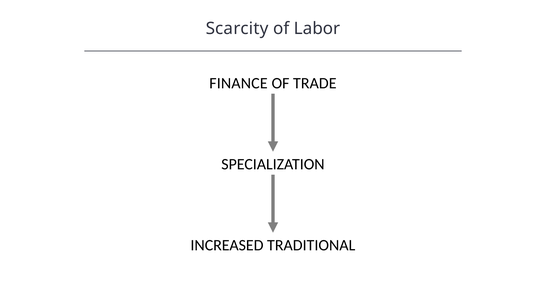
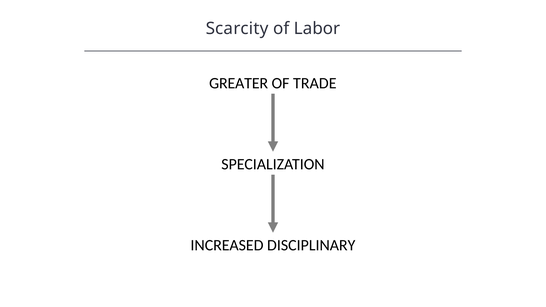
FINANCE: FINANCE -> GREATER
TRADITIONAL: TRADITIONAL -> DISCIPLINARY
